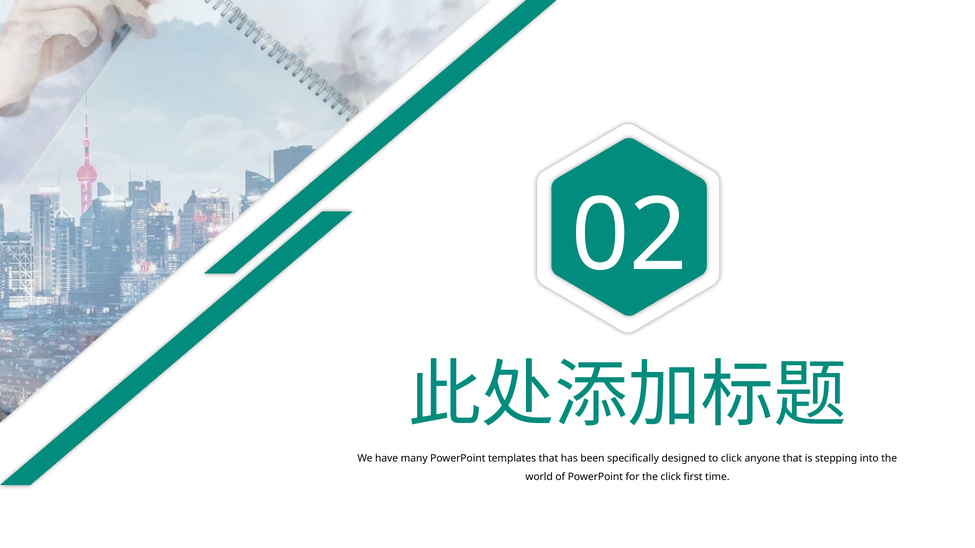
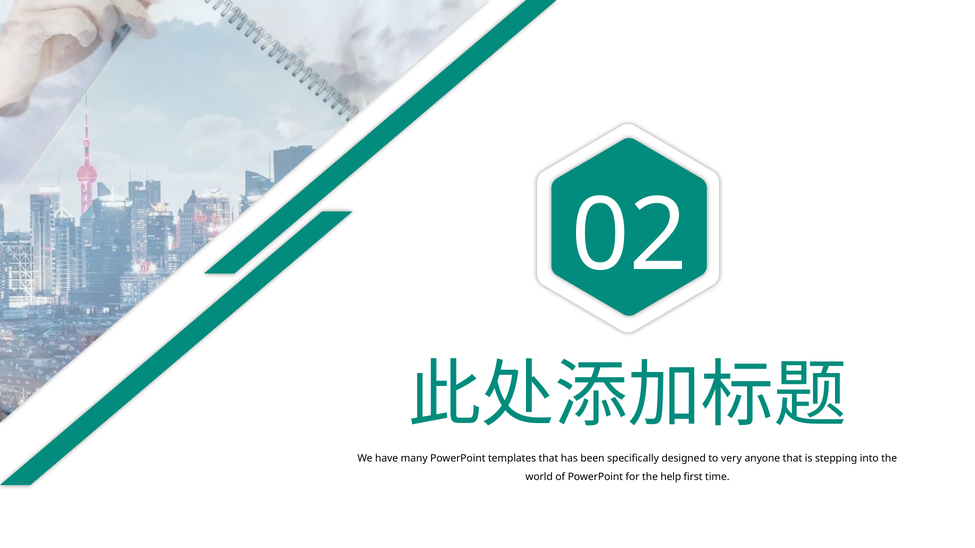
to click: click -> very
the click: click -> help
